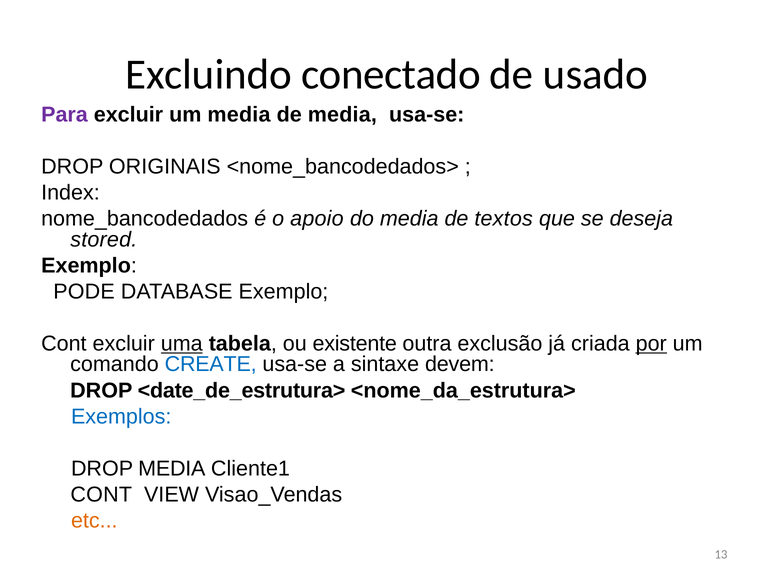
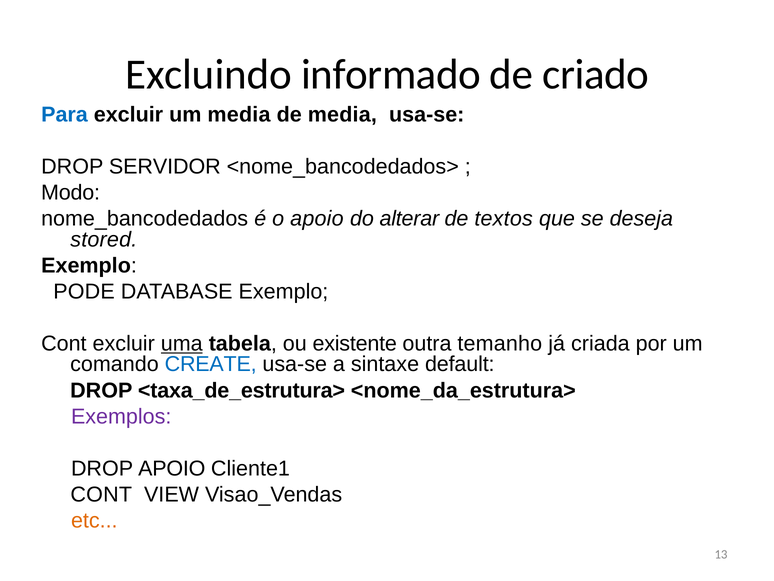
conectado: conectado -> informado
usado: usado -> criado
Para colour: purple -> blue
ORIGINAIS: ORIGINAIS -> SERVIDOR
Index: Index -> Modo
do media: media -> alterar
exclusão: exclusão -> temanho
por underline: present -> none
devem: devem -> default
<date_de_estrutura>: <date_de_estrutura> -> <taxa_de_estrutura>
Exemplos colour: blue -> purple
DROP MEDIA: MEDIA -> APOIO
